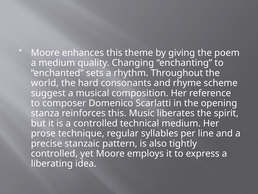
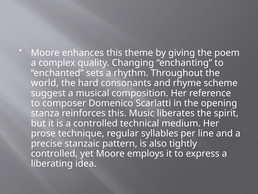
a medium: medium -> complex
